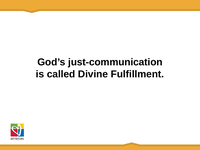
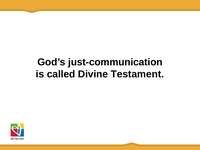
Fulfillment: Fulfillment -> Testament
